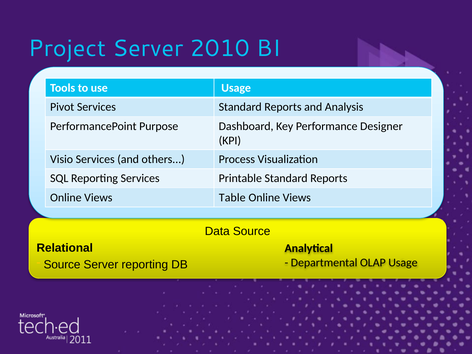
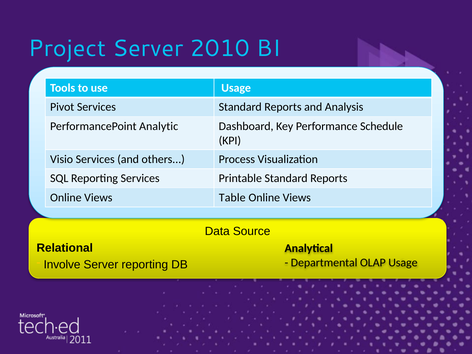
Purpose: Purpose -> Analytic
Designer: Designer -> Schedule
Source at (62, 264): Source -> Involve
